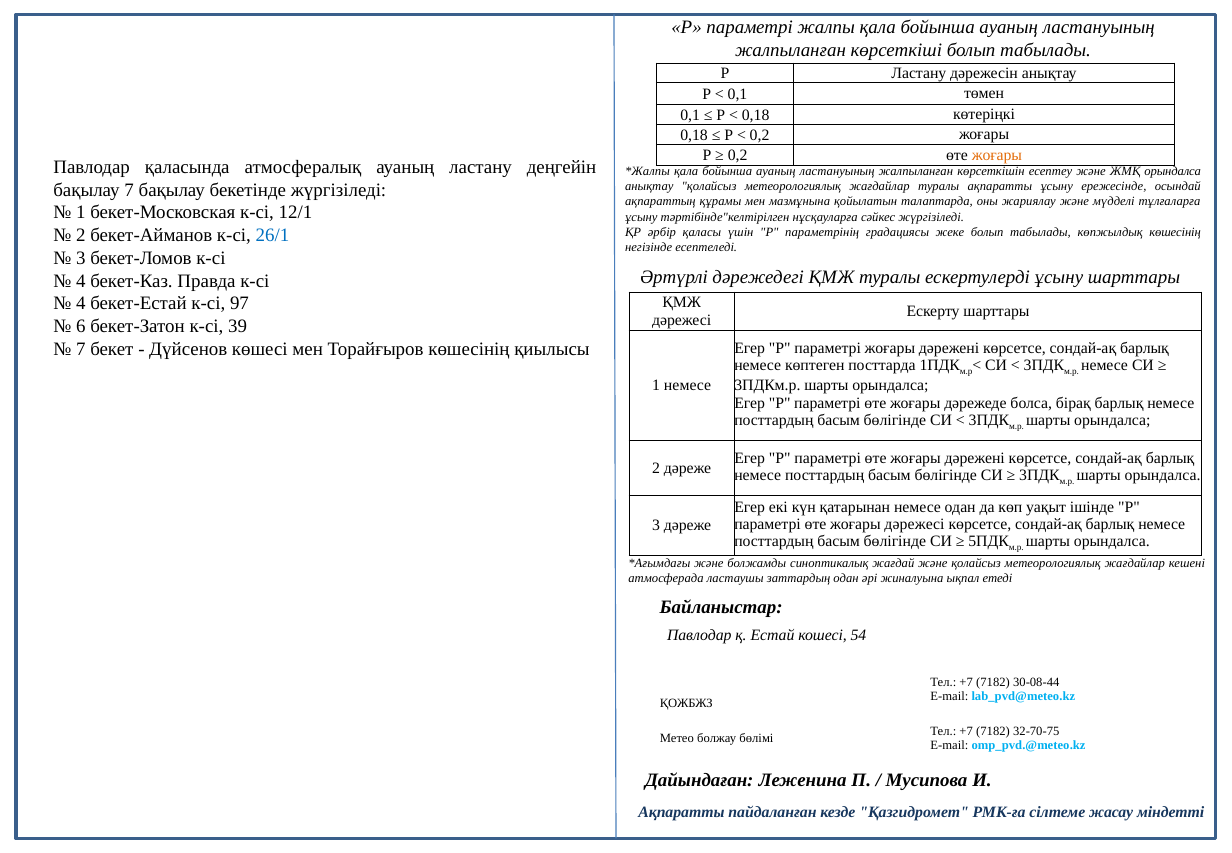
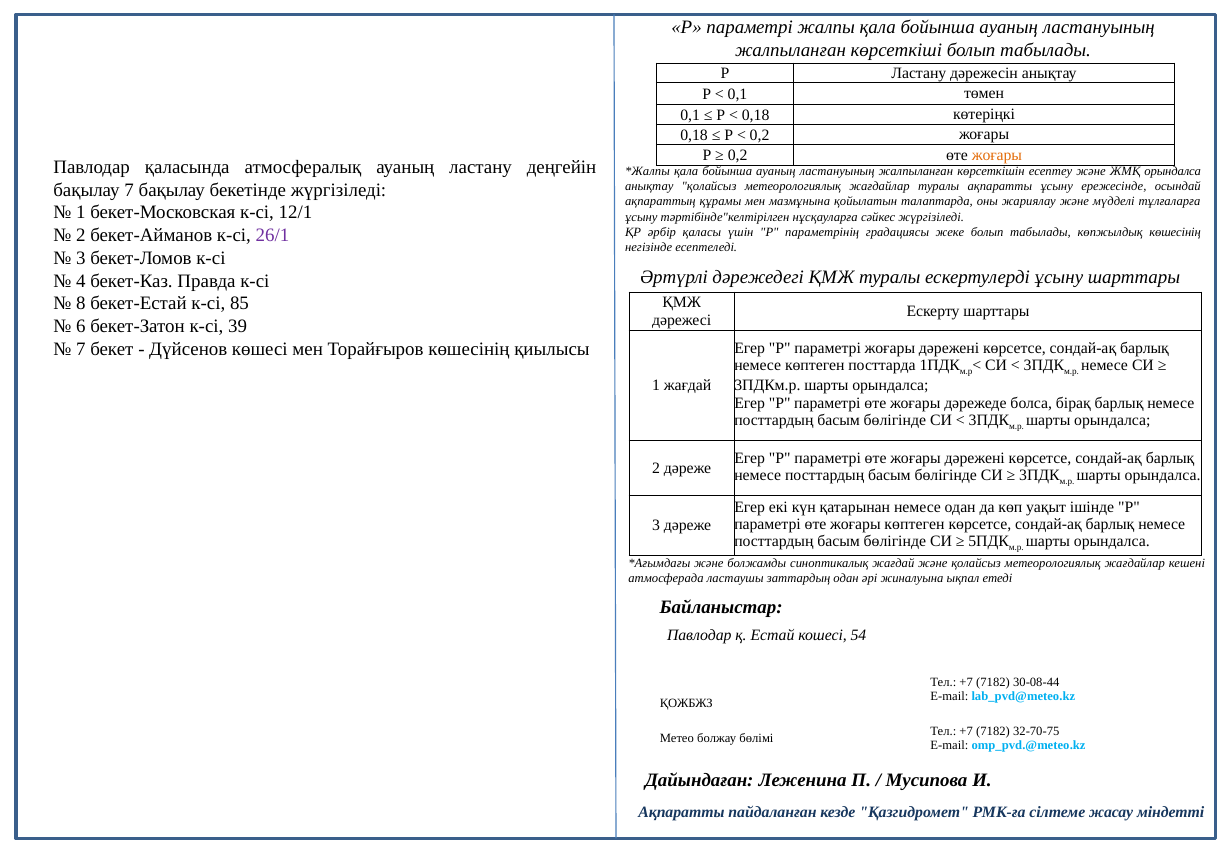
26/1 colour: blue -> purple
4 at (81, 304): 4 -> 8
97: 97 -> 85
1 немесе: немесе -> жағдай
жоғары дәрежесі: дәрежесі -> көптеген
